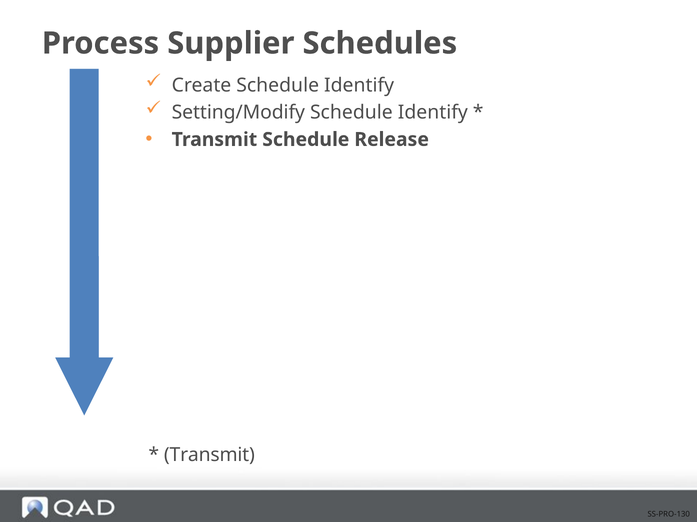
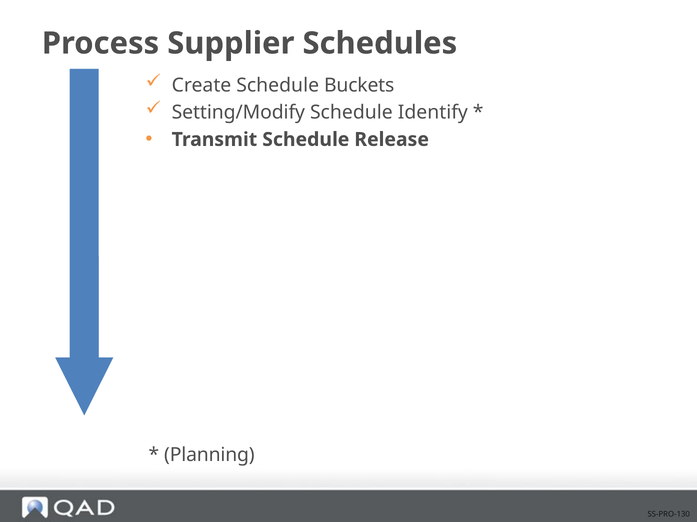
Create Schedule Identify: Identify -> Buckets
Transmit at (209, 455): Transmit -> Planning
